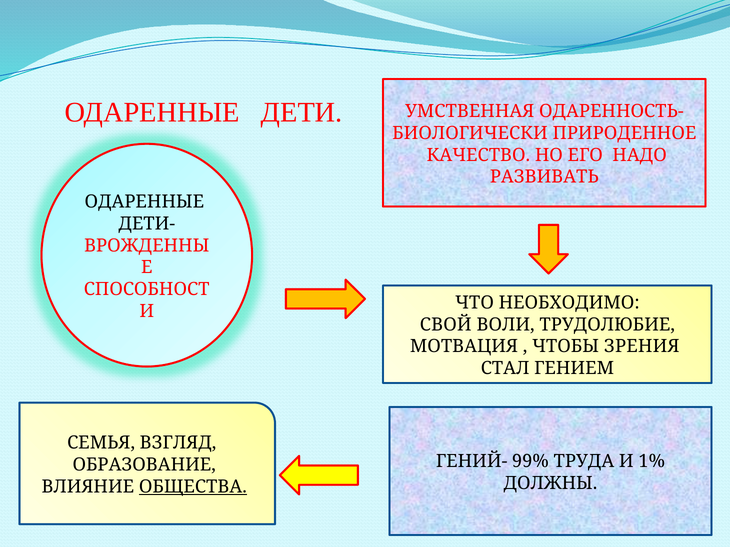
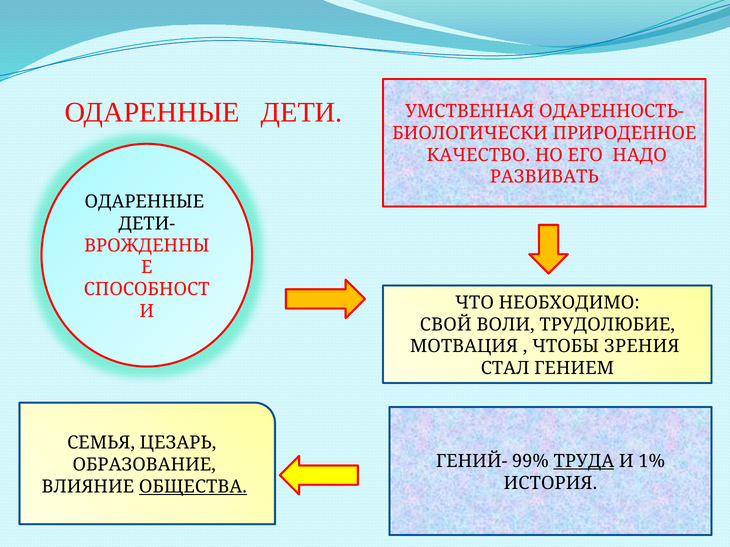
ВЗГЛЯД: ВЗГЛЯД -> ЦЕЗАРЬ
ТРУДА underline: none -> present
ДОЛЖНЫ: ДОЛЖНЫ -> ИСТОРИЯ
